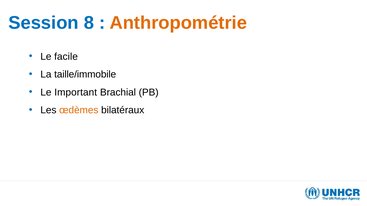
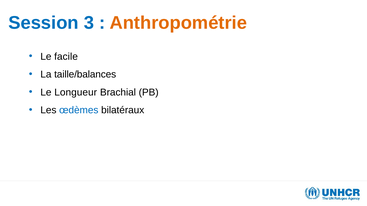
8: 8 -> 3
taille/immobile: taille/immobile -> taille/balances
Important: Important -> Longueur
œdèmes colour: orange -> blue
